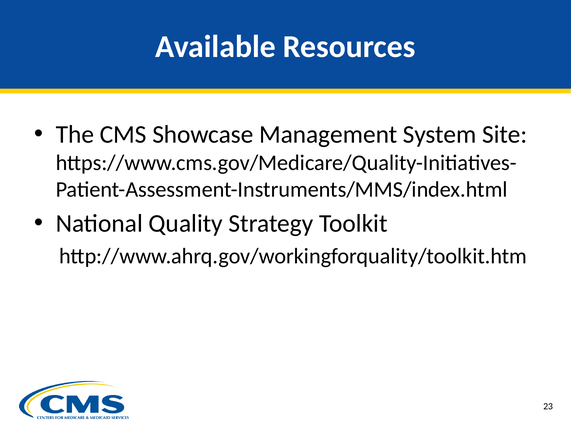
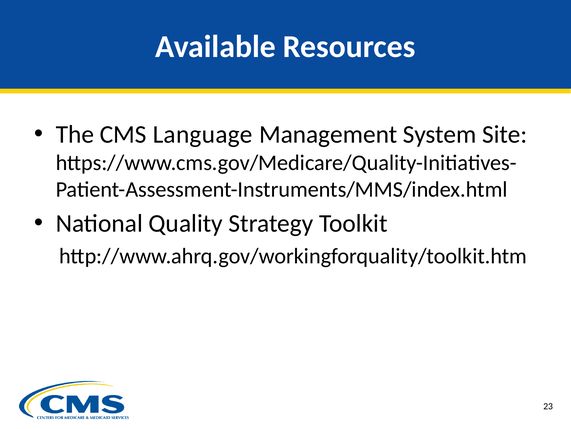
Showcase: Showcase -> Language
